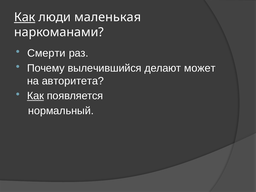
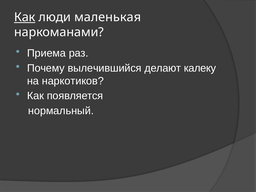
Смерти: Смерти -> Приема
может: может -> калеку
авторитета: авторитета -> наркотиков
Как at (35, 96) underline: present -> none
